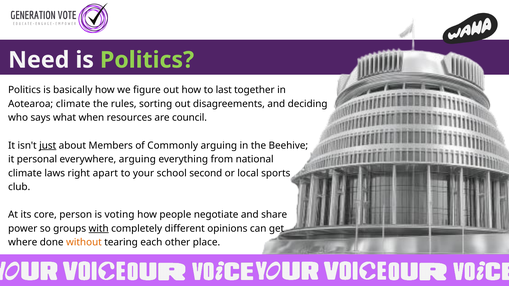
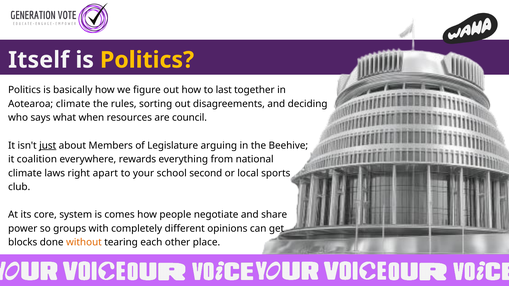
Need: Need -> Itself
Politics at (147, 60) colour: light green -> yellow
Commonly: Commonly -> Legislature
personal: personal -> coalition
everywhere arguing: arguing -> rewards
person: person -> system
voting: voting -> comes
with underline: present -> none
where: where -> blocks
